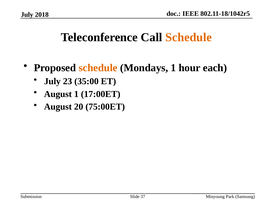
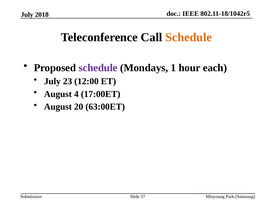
schedule at (98, 68) colour: orange -> purple
35:00: 35:00 -> 12:00
August 1: 1 -> 4
75:00ET: 75:00ET -> 63:00ET
